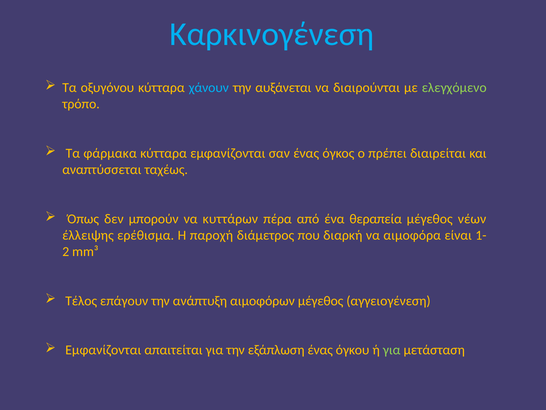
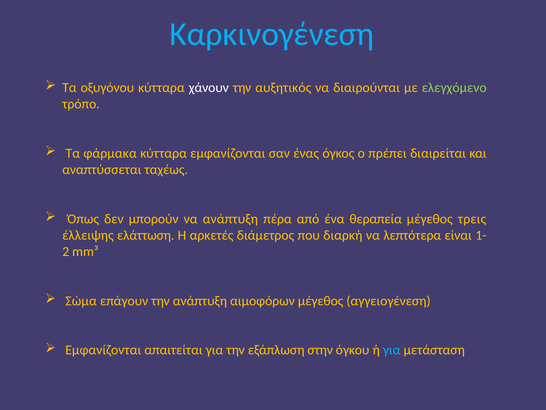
χάνουν colour: light blue -> white
αυξάνεται: αυξάνεται -> αυξητικός
να κυττάρων: κυττάρων -> ανάπτυξη
νέων: νέων -> τρεις
ερέθισμα: ερέθισμα -> ελάττωση
παροχή: παροχή -> αρκετές
αιμοφόρα: αιμοφόρα -> λεπτότερα
Τέλος: Τέλος -> Σώμα
εξάπλωση ένας: ένας -> στην
για at (392, 350) colour: light green -> light blue
